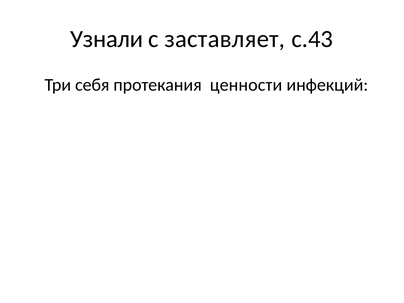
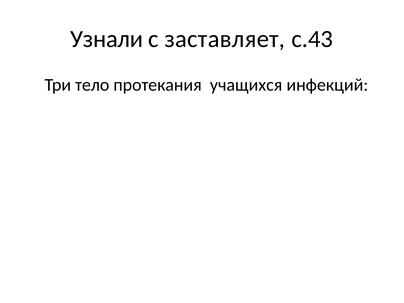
себя: себя -> тело
ценности: ценности -> учащихся
